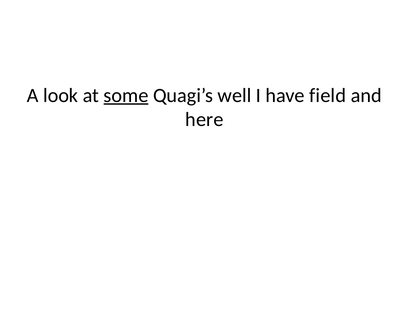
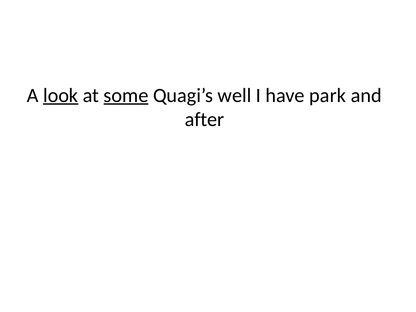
look underline: none -> present
field: field -> park
here: here -> after
